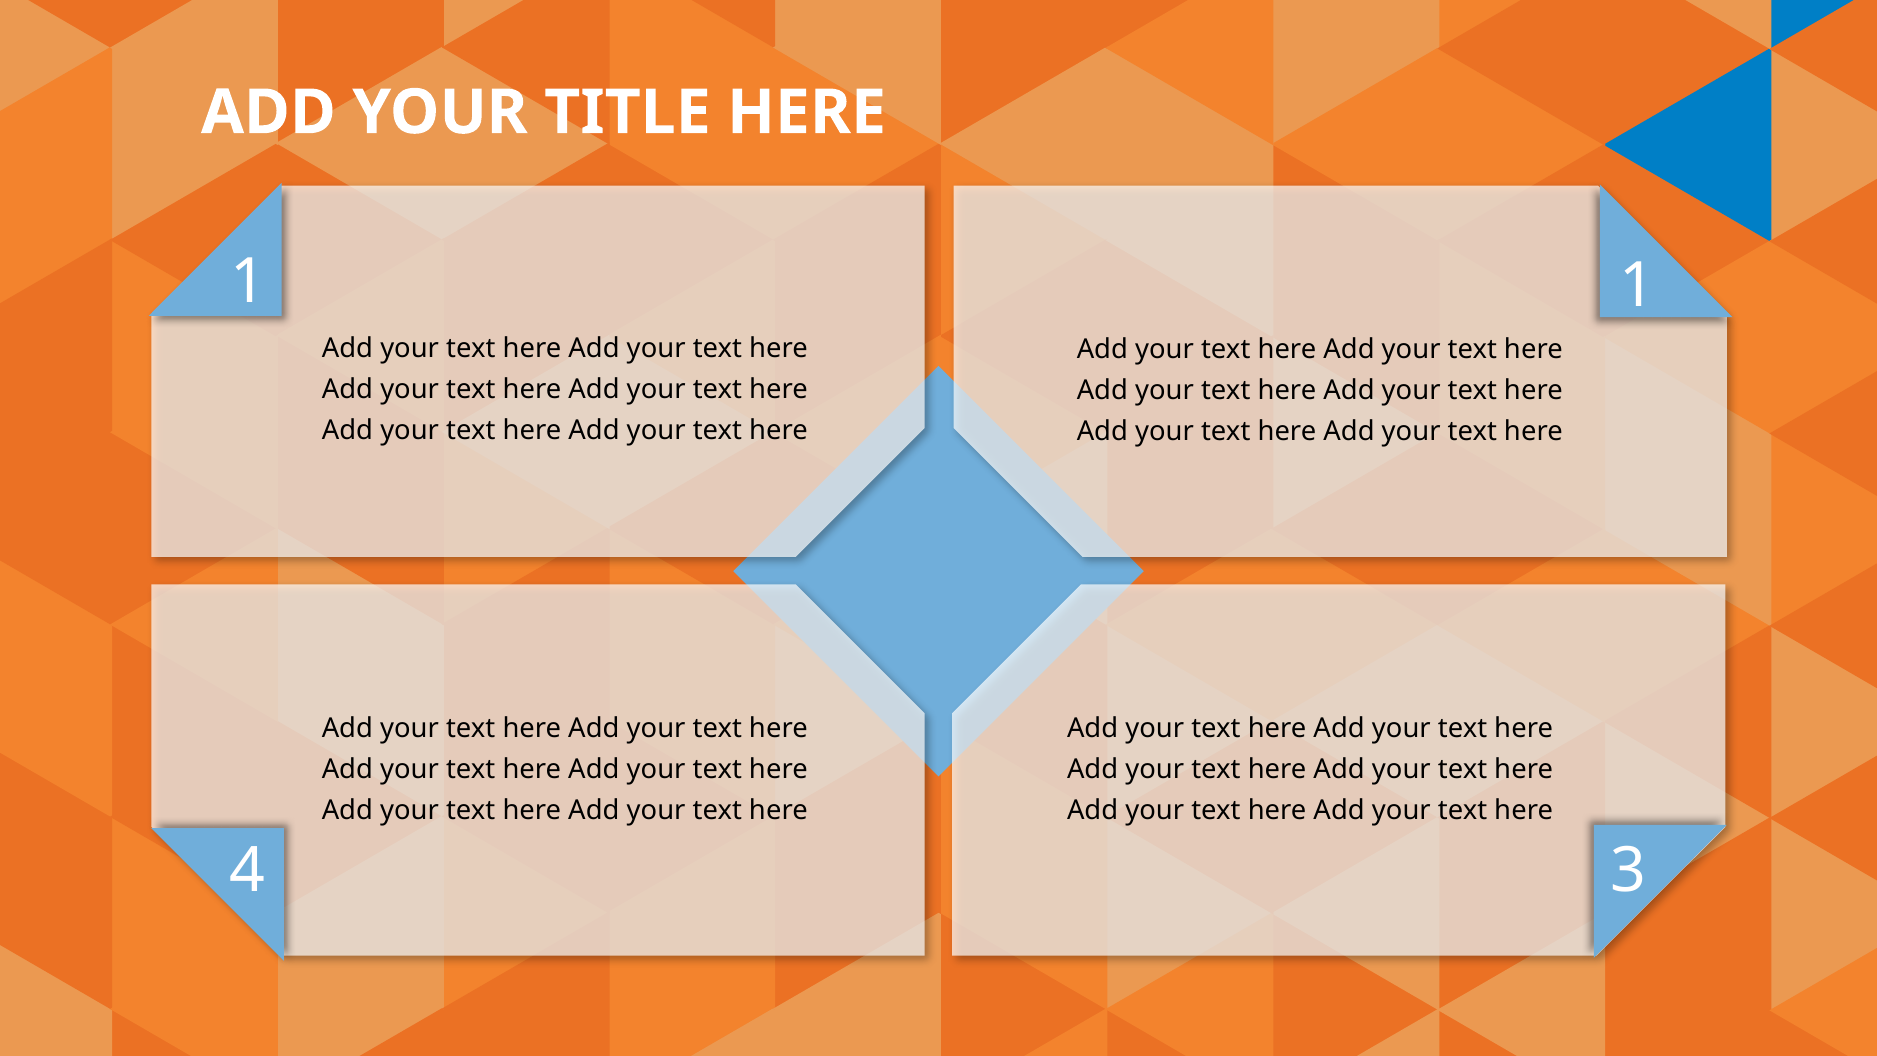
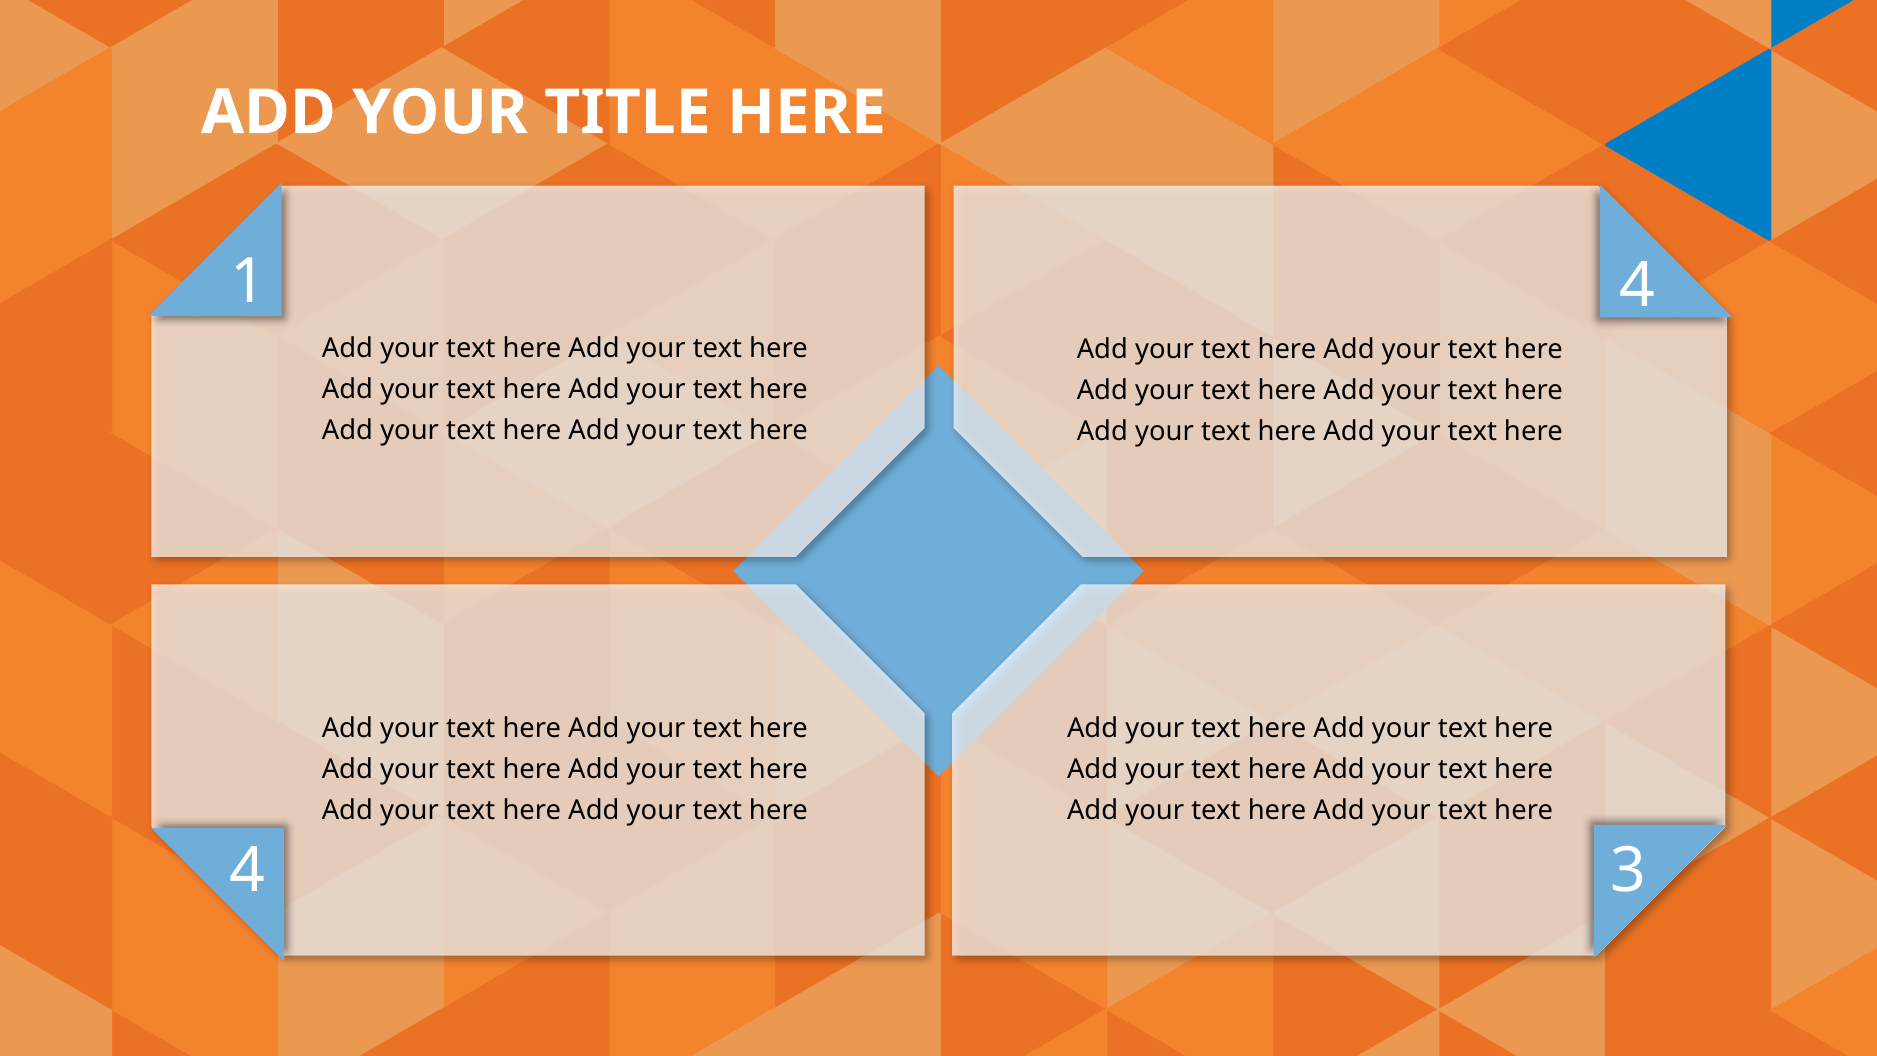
1 1: 1 -> 4
